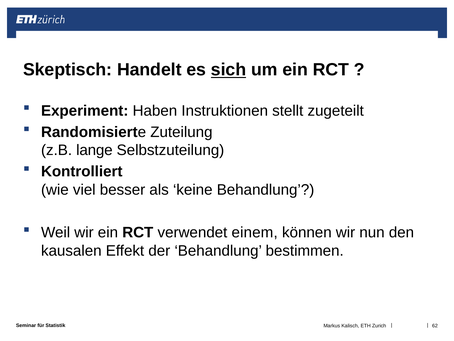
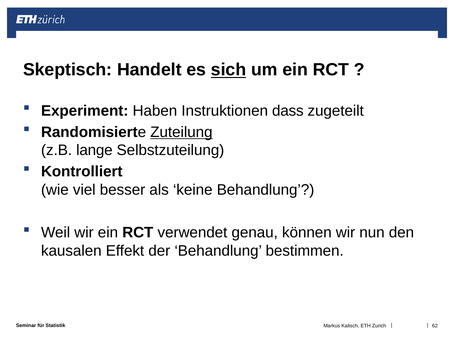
stellt: stellt -> dass
Zuteilung underline: none -> present
einem: einem -> genau
